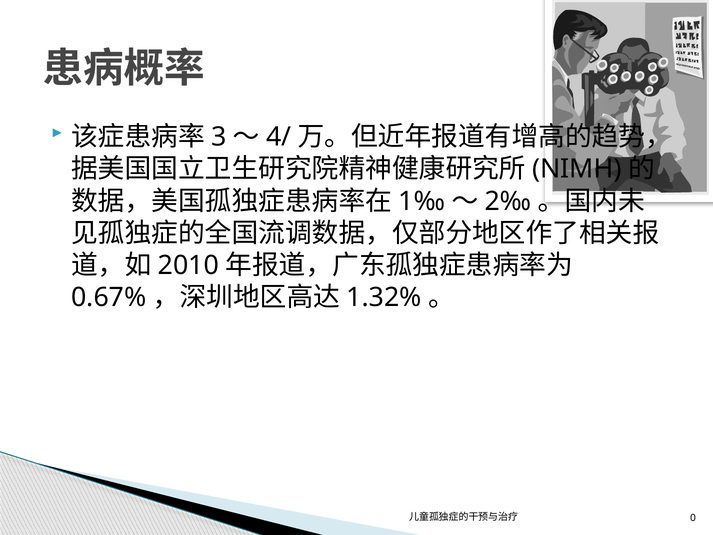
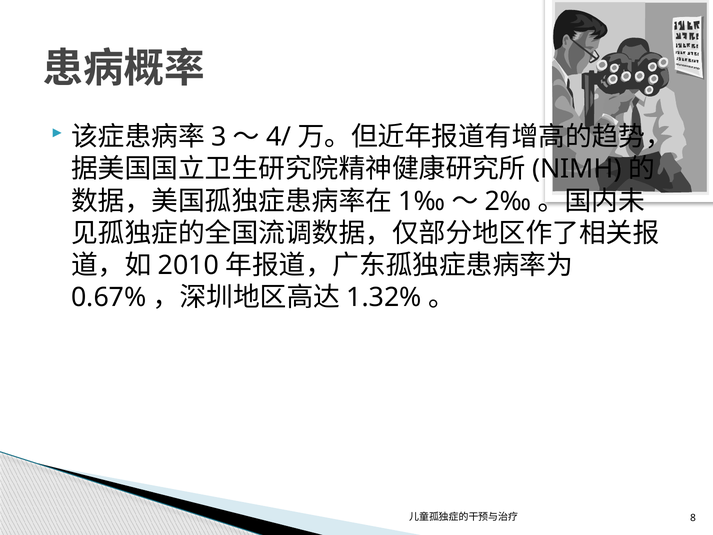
0: 0 -> 8
